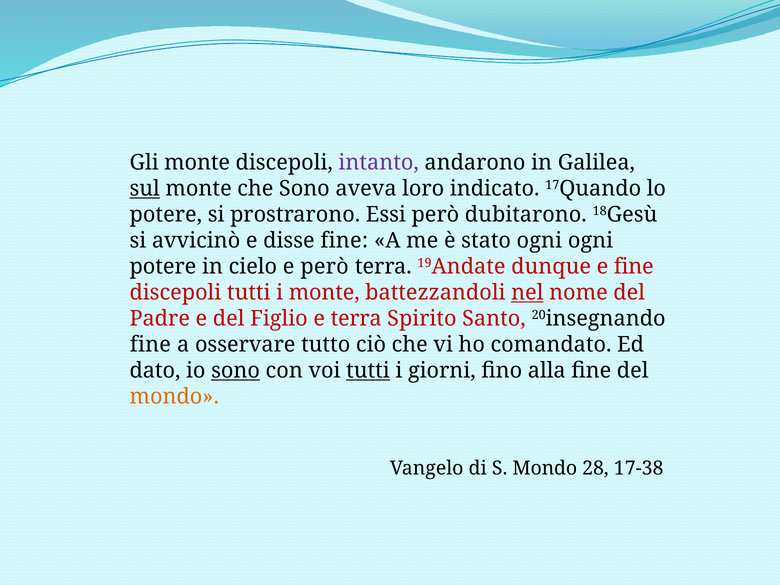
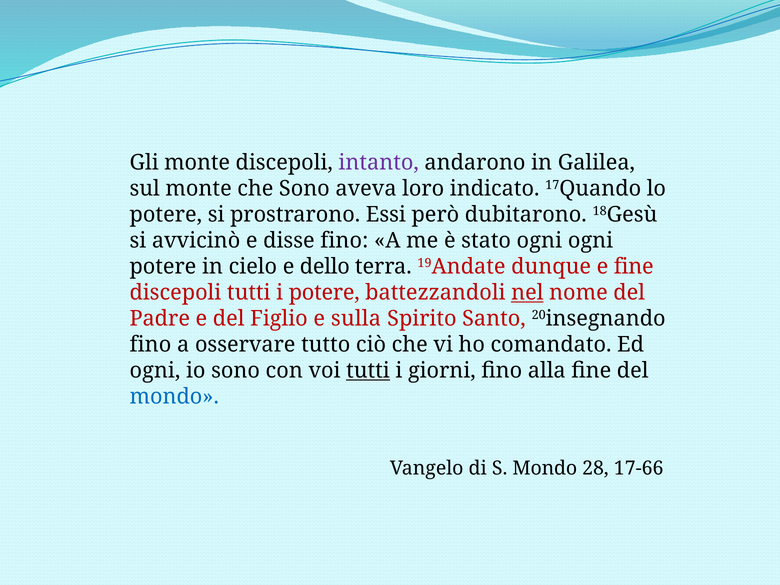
sul underline: present -> none
disse fine: fine -> fino
e però: però -> dello
i monte: monte -> potere
e terra: terra -> sulla
fine at (150, 345): fine -> fino
dato at (155, 371): dato -> ogni
sono at (236, 371) underline: present -> none
mondo at (174, 397) colour: orange -> blue
17-38: 17-38 -> 17-66
